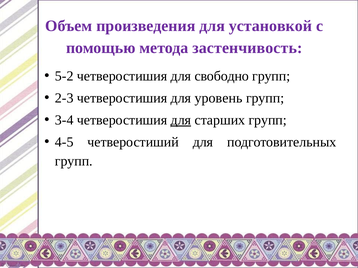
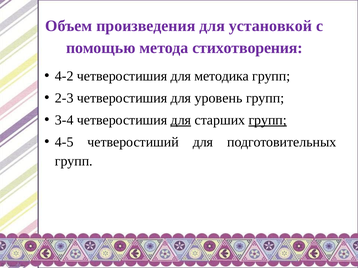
застенчивость: застенчивость -> стихотворения
5-2: 5-2 -> 4-2
свободно: свободно -> методика
групп at (268, 120) underline: none -> present
